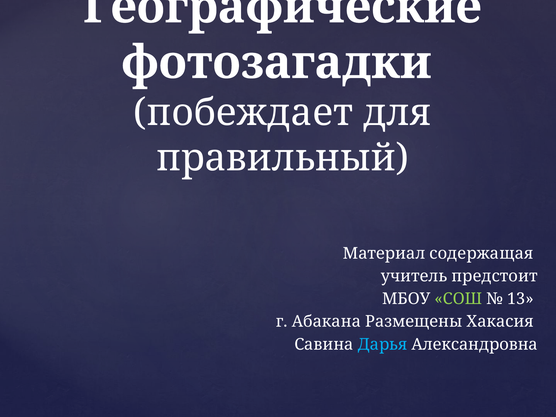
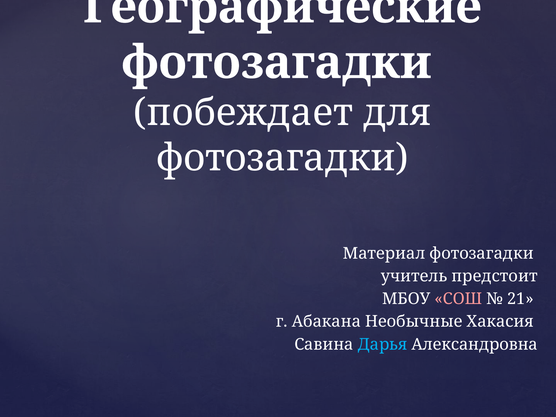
правильный at (283, 158): правильный -> фотозагадки
Материал содержащая: содержащая -> фотозагадки
СОШ colour: light green -> pink
13: 13 -> 21
Размещены: Размещены -> Необычные
